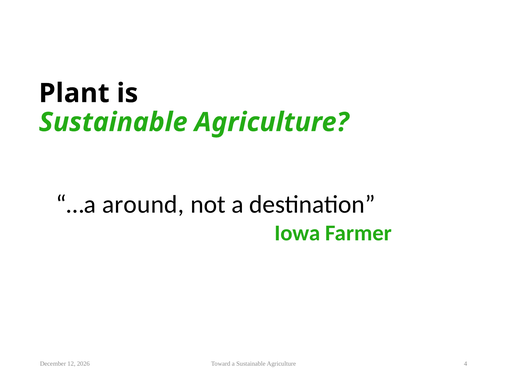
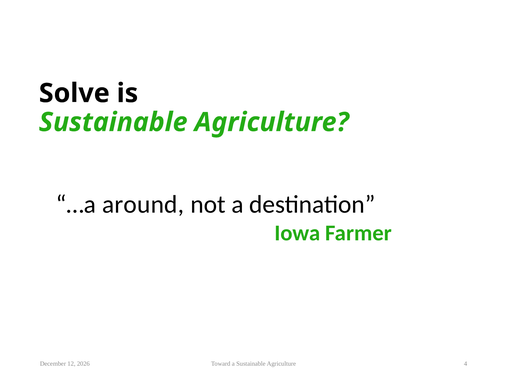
Plant: Plant -> Solve
